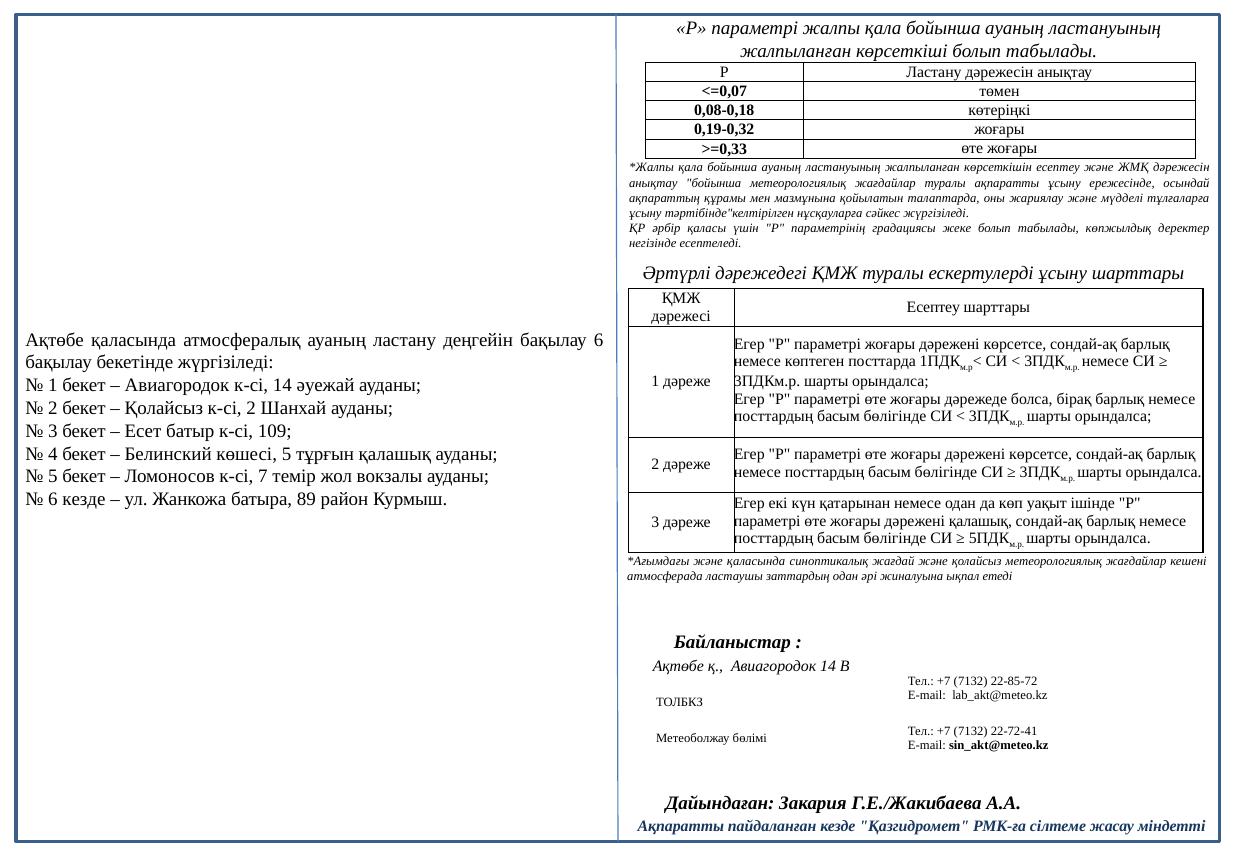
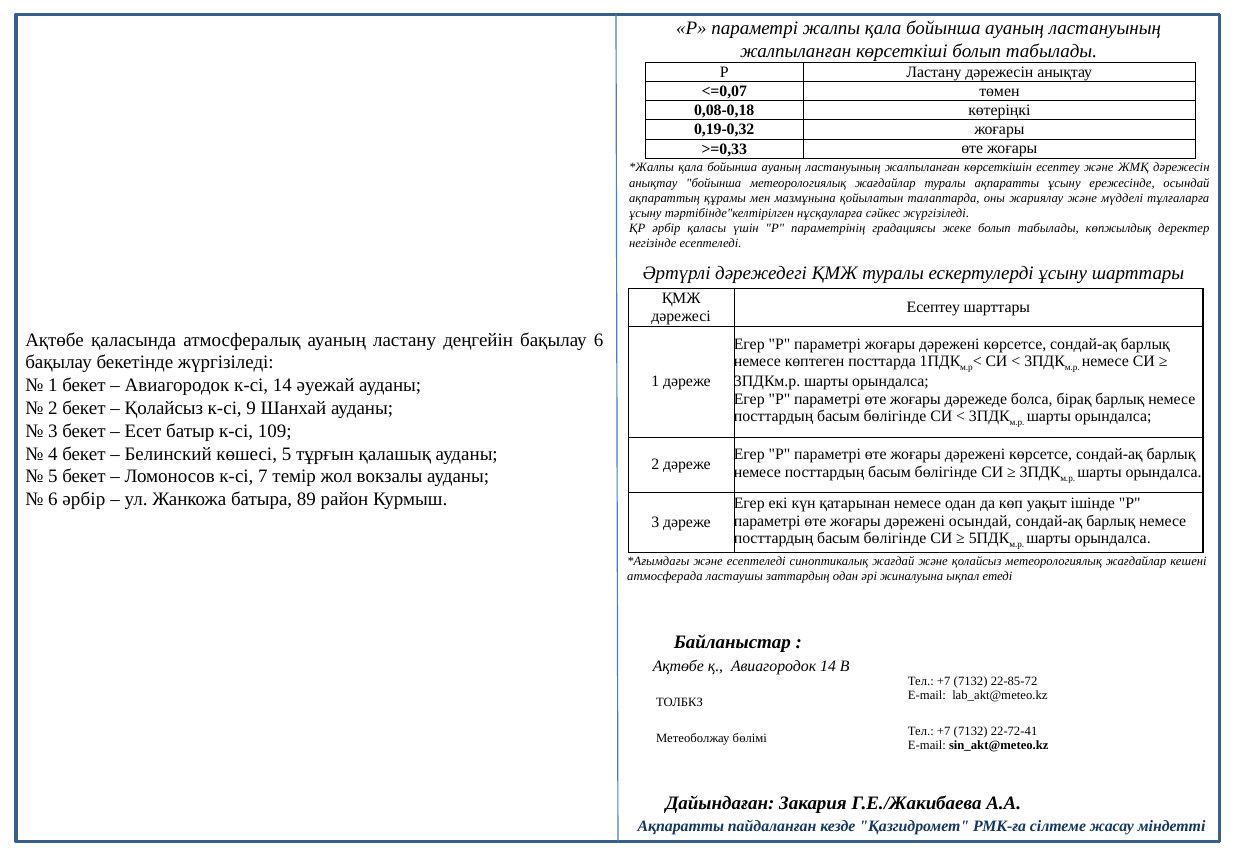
к-сі 2: 2 -> 9
6 кезде: кезде -> әрбір
дәрежені қалашық: қалашық -> осындай
және қаласында: қаласында -> есептеледі
